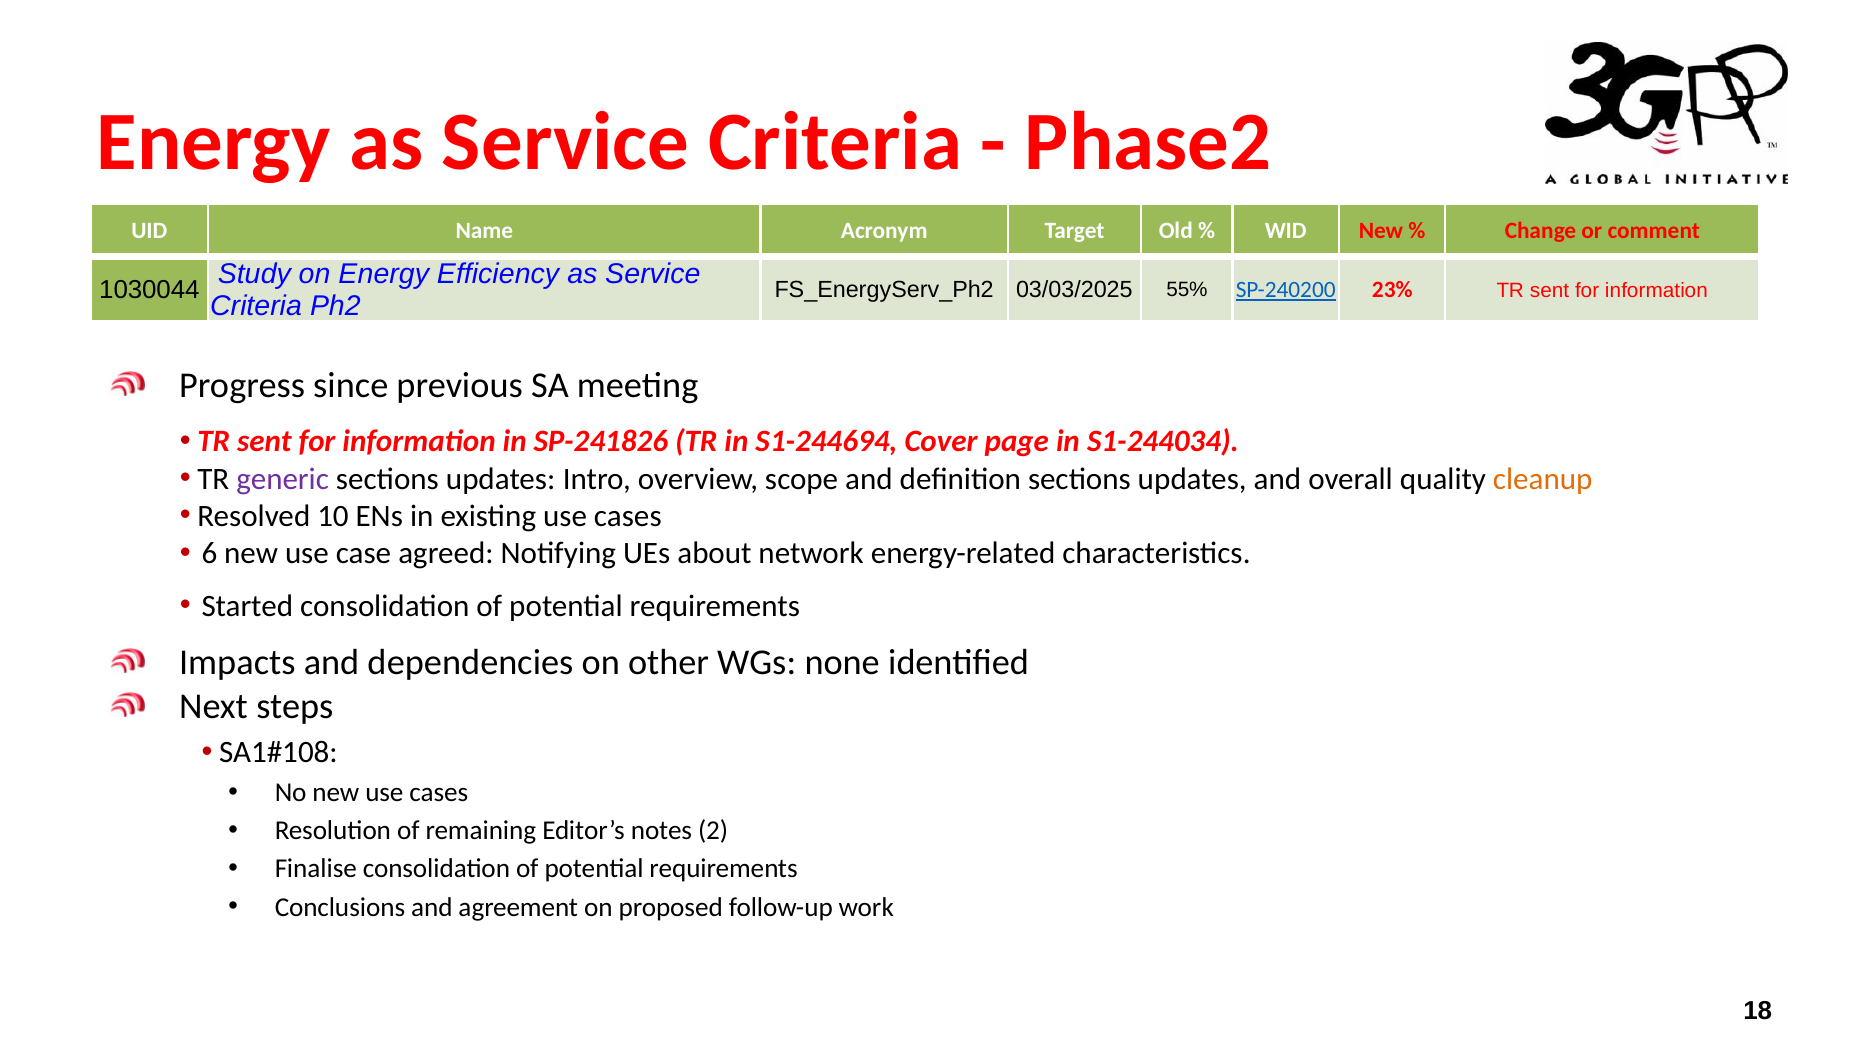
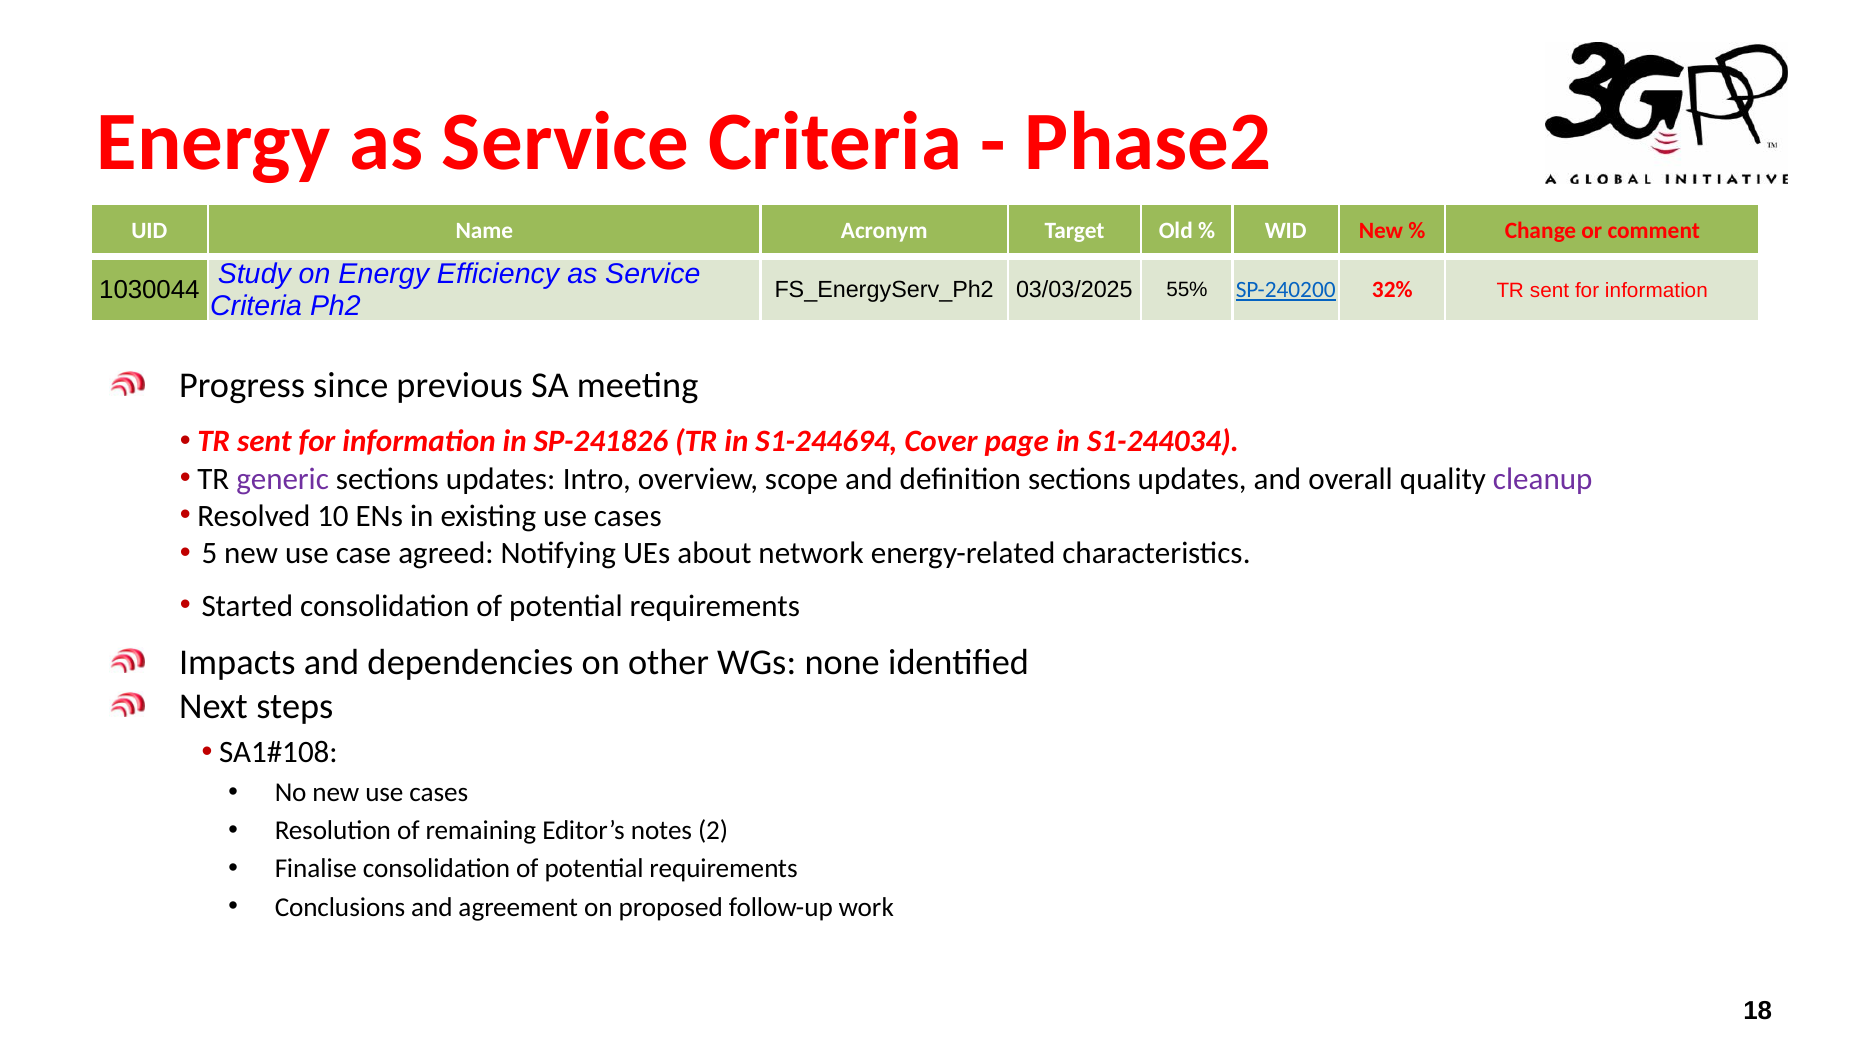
23%: 23% -> 32%
cleanup colour: orange -> purple
6: 6 -> 5
